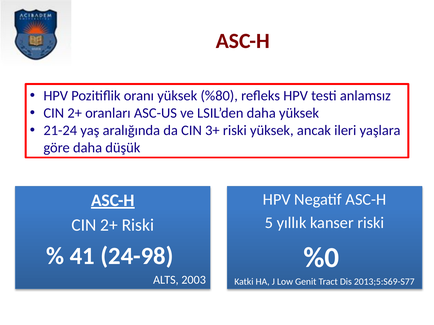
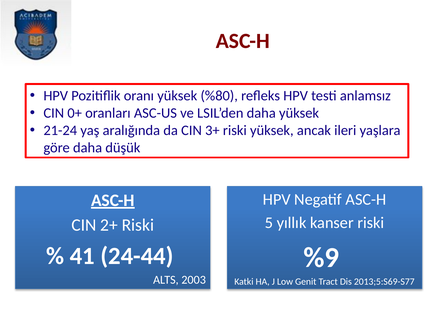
2+ at (75, 113): 2+ -> 0+
%0: %0 -> %9
24-98: 24-98 -> 24-44
